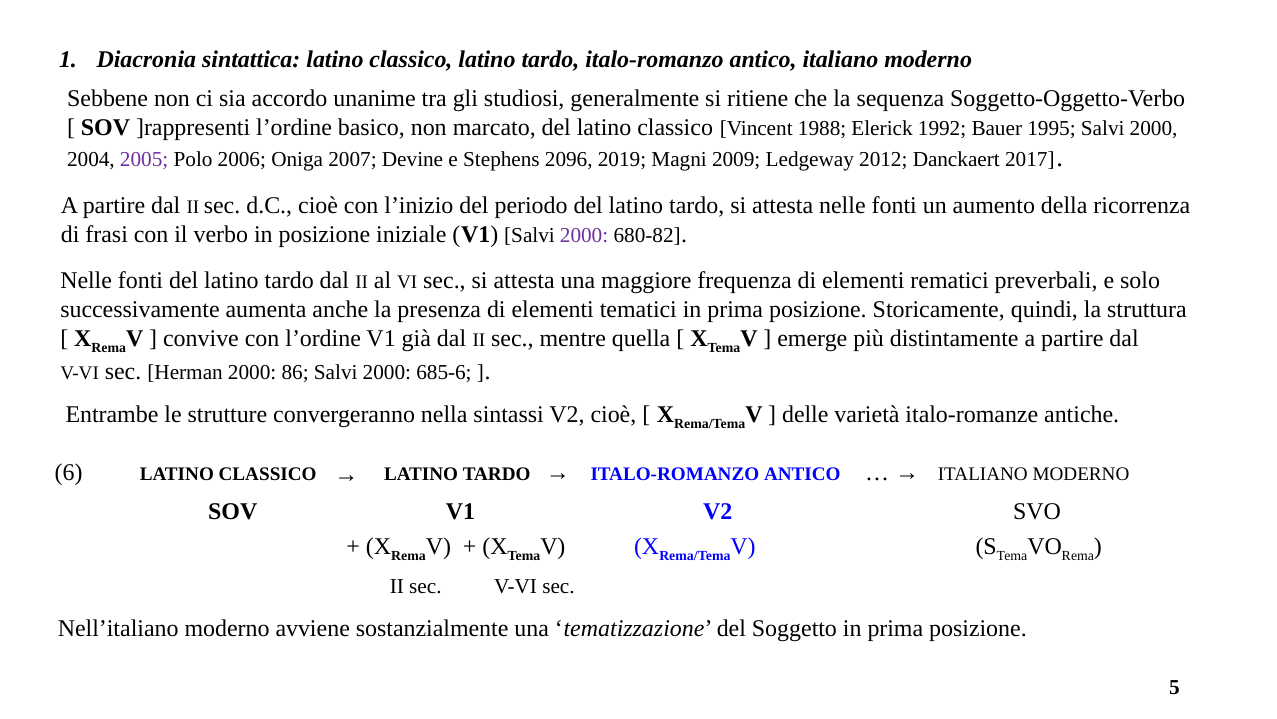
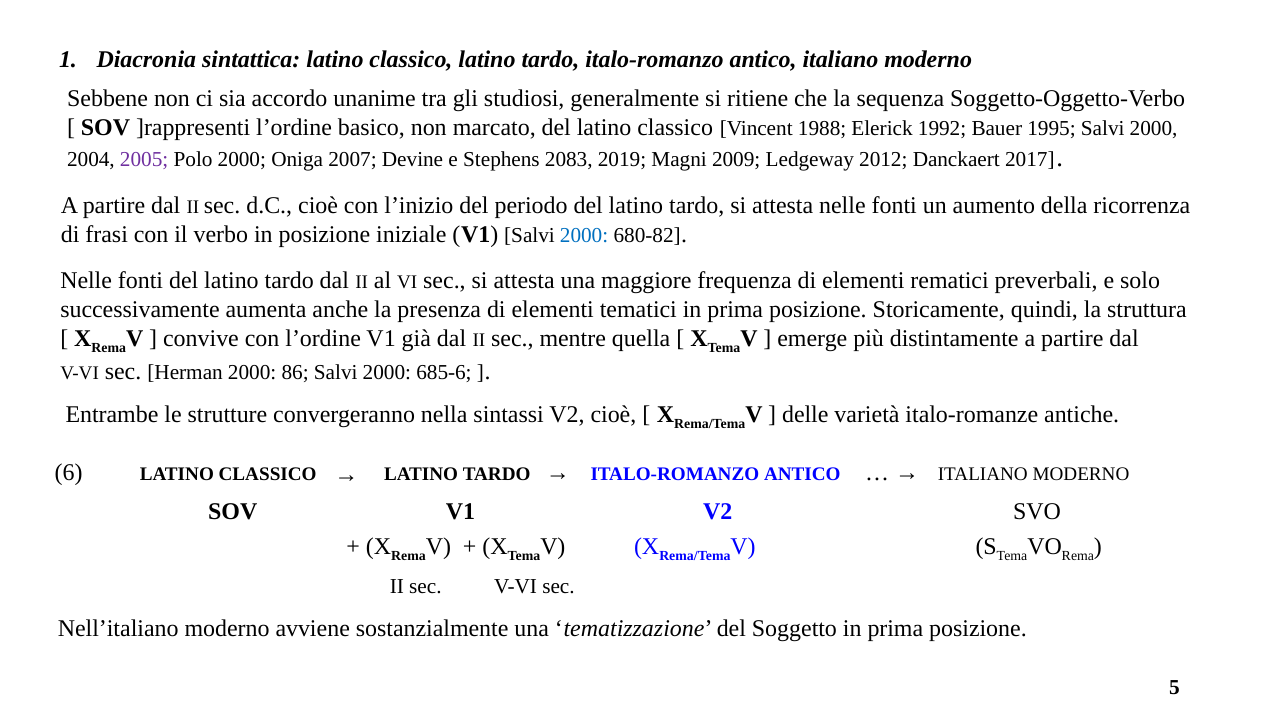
Polo 2006: 2006 -> 2000
2096: 2096 -> 2083
2000 at (584, 235) colour: purple -> blue
